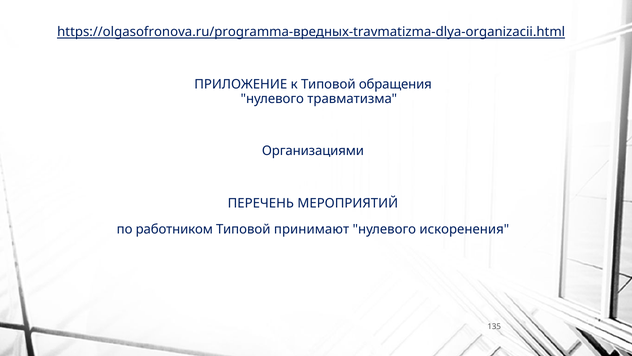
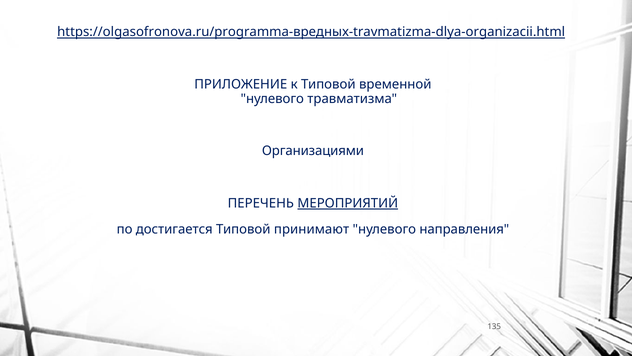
обращения: обращения -> временной
МЕРОПРИЯТИЙ underline: none -> present
работником: работником -> достигается
искоренения: искоренения -> направления
